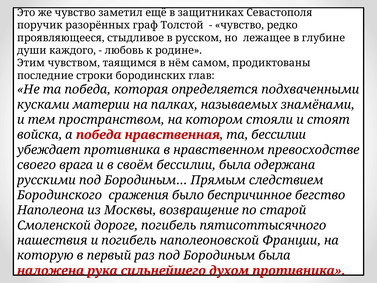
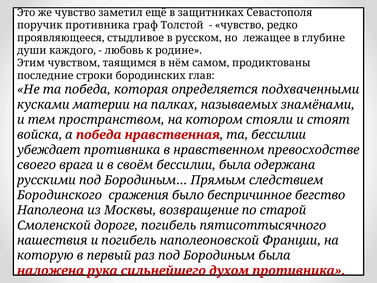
поручик разорённых: разорённых -> противника
